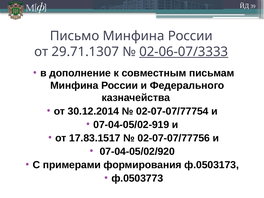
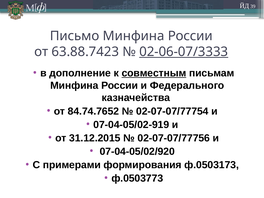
29.71.1307: 29.71.1307 -> 63.88.7423
совместным underline: none -> present
30.12.2014: 30.12.2014 -> 84.74.7652
17.83.1517: 17.83.1517 -> 31.12.2015
